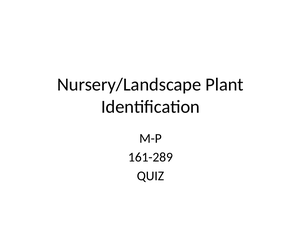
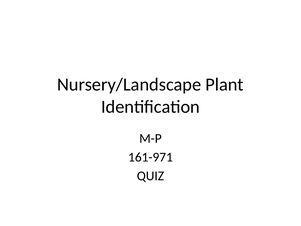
161-289: 161-289 -> 161-971
